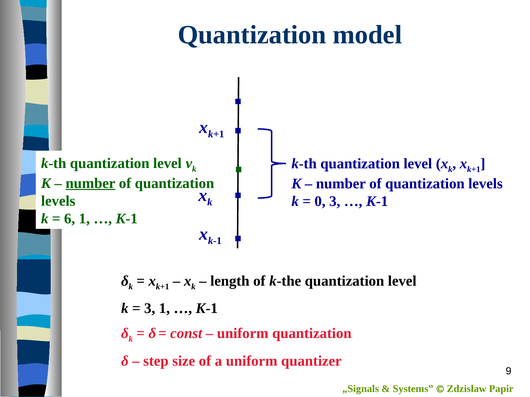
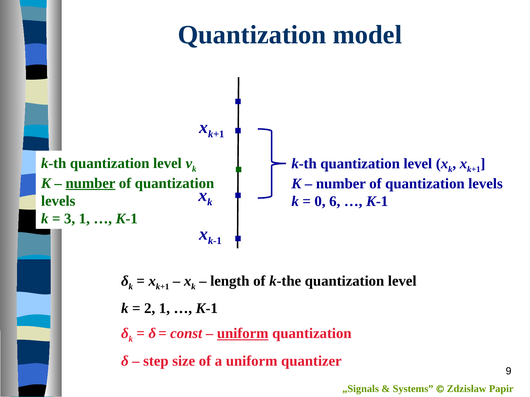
0 3: 3 -> 6
6: 6 -> 3
3 at (150, 309): 3 -> 2
uniform at (243, 334) underline: none -> present
